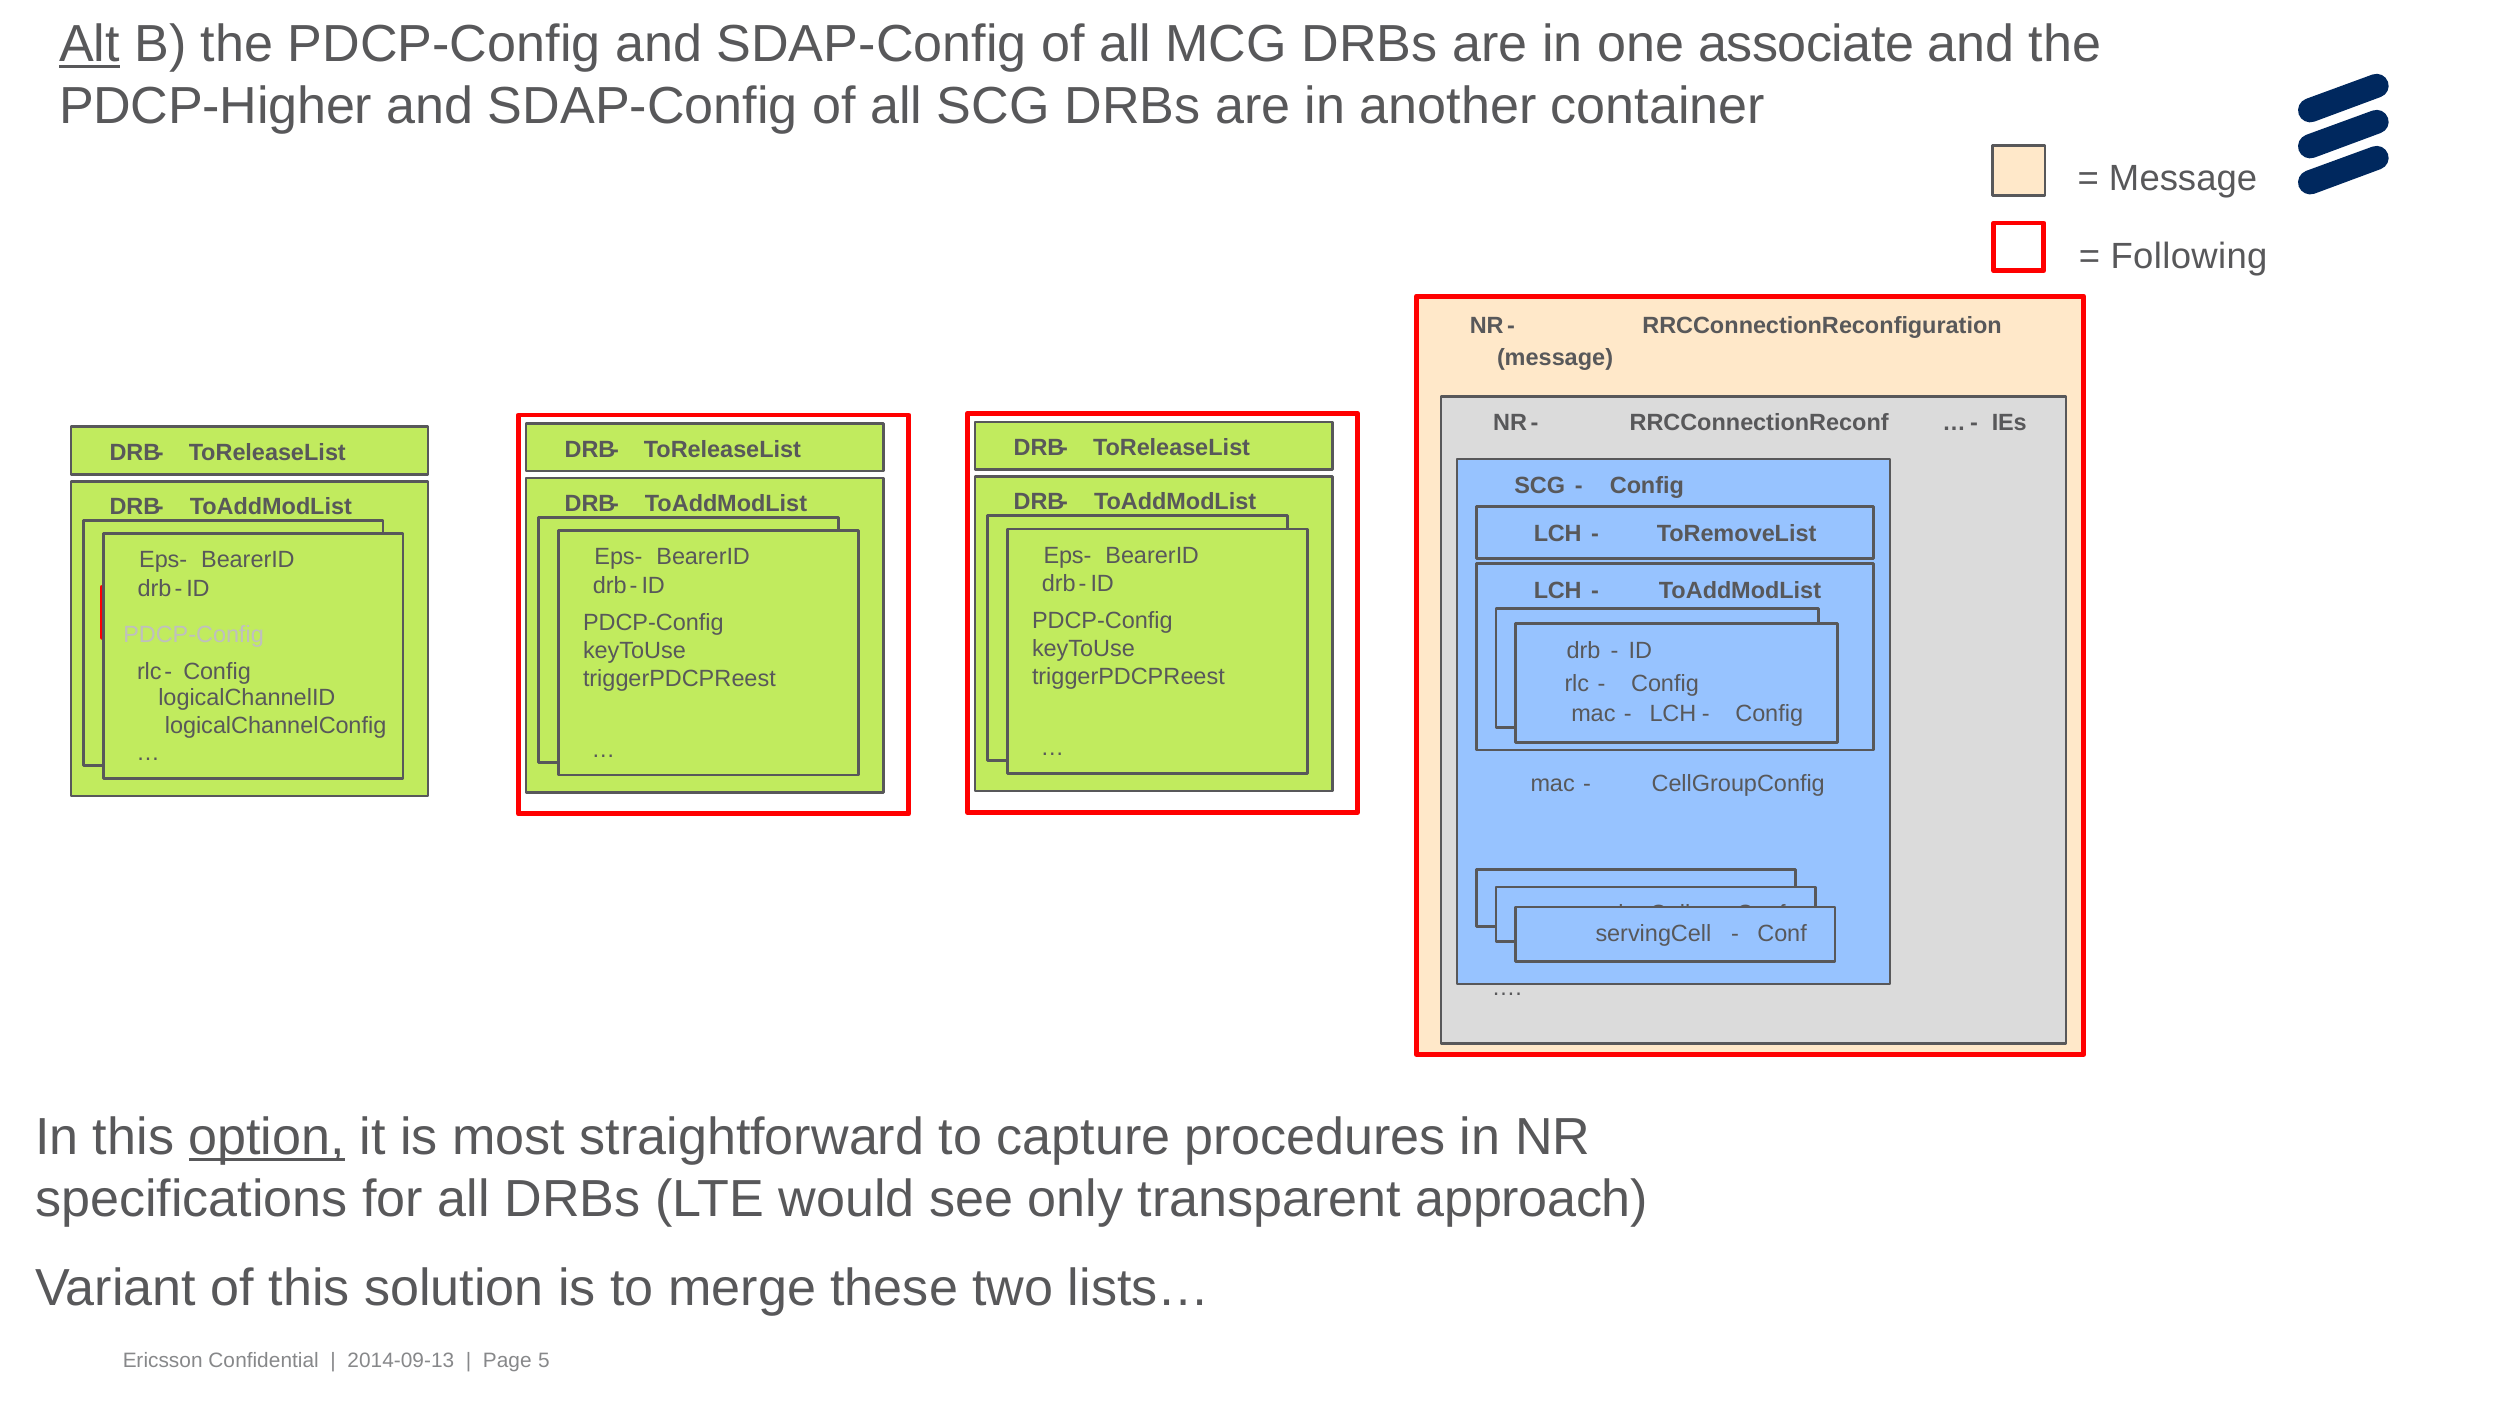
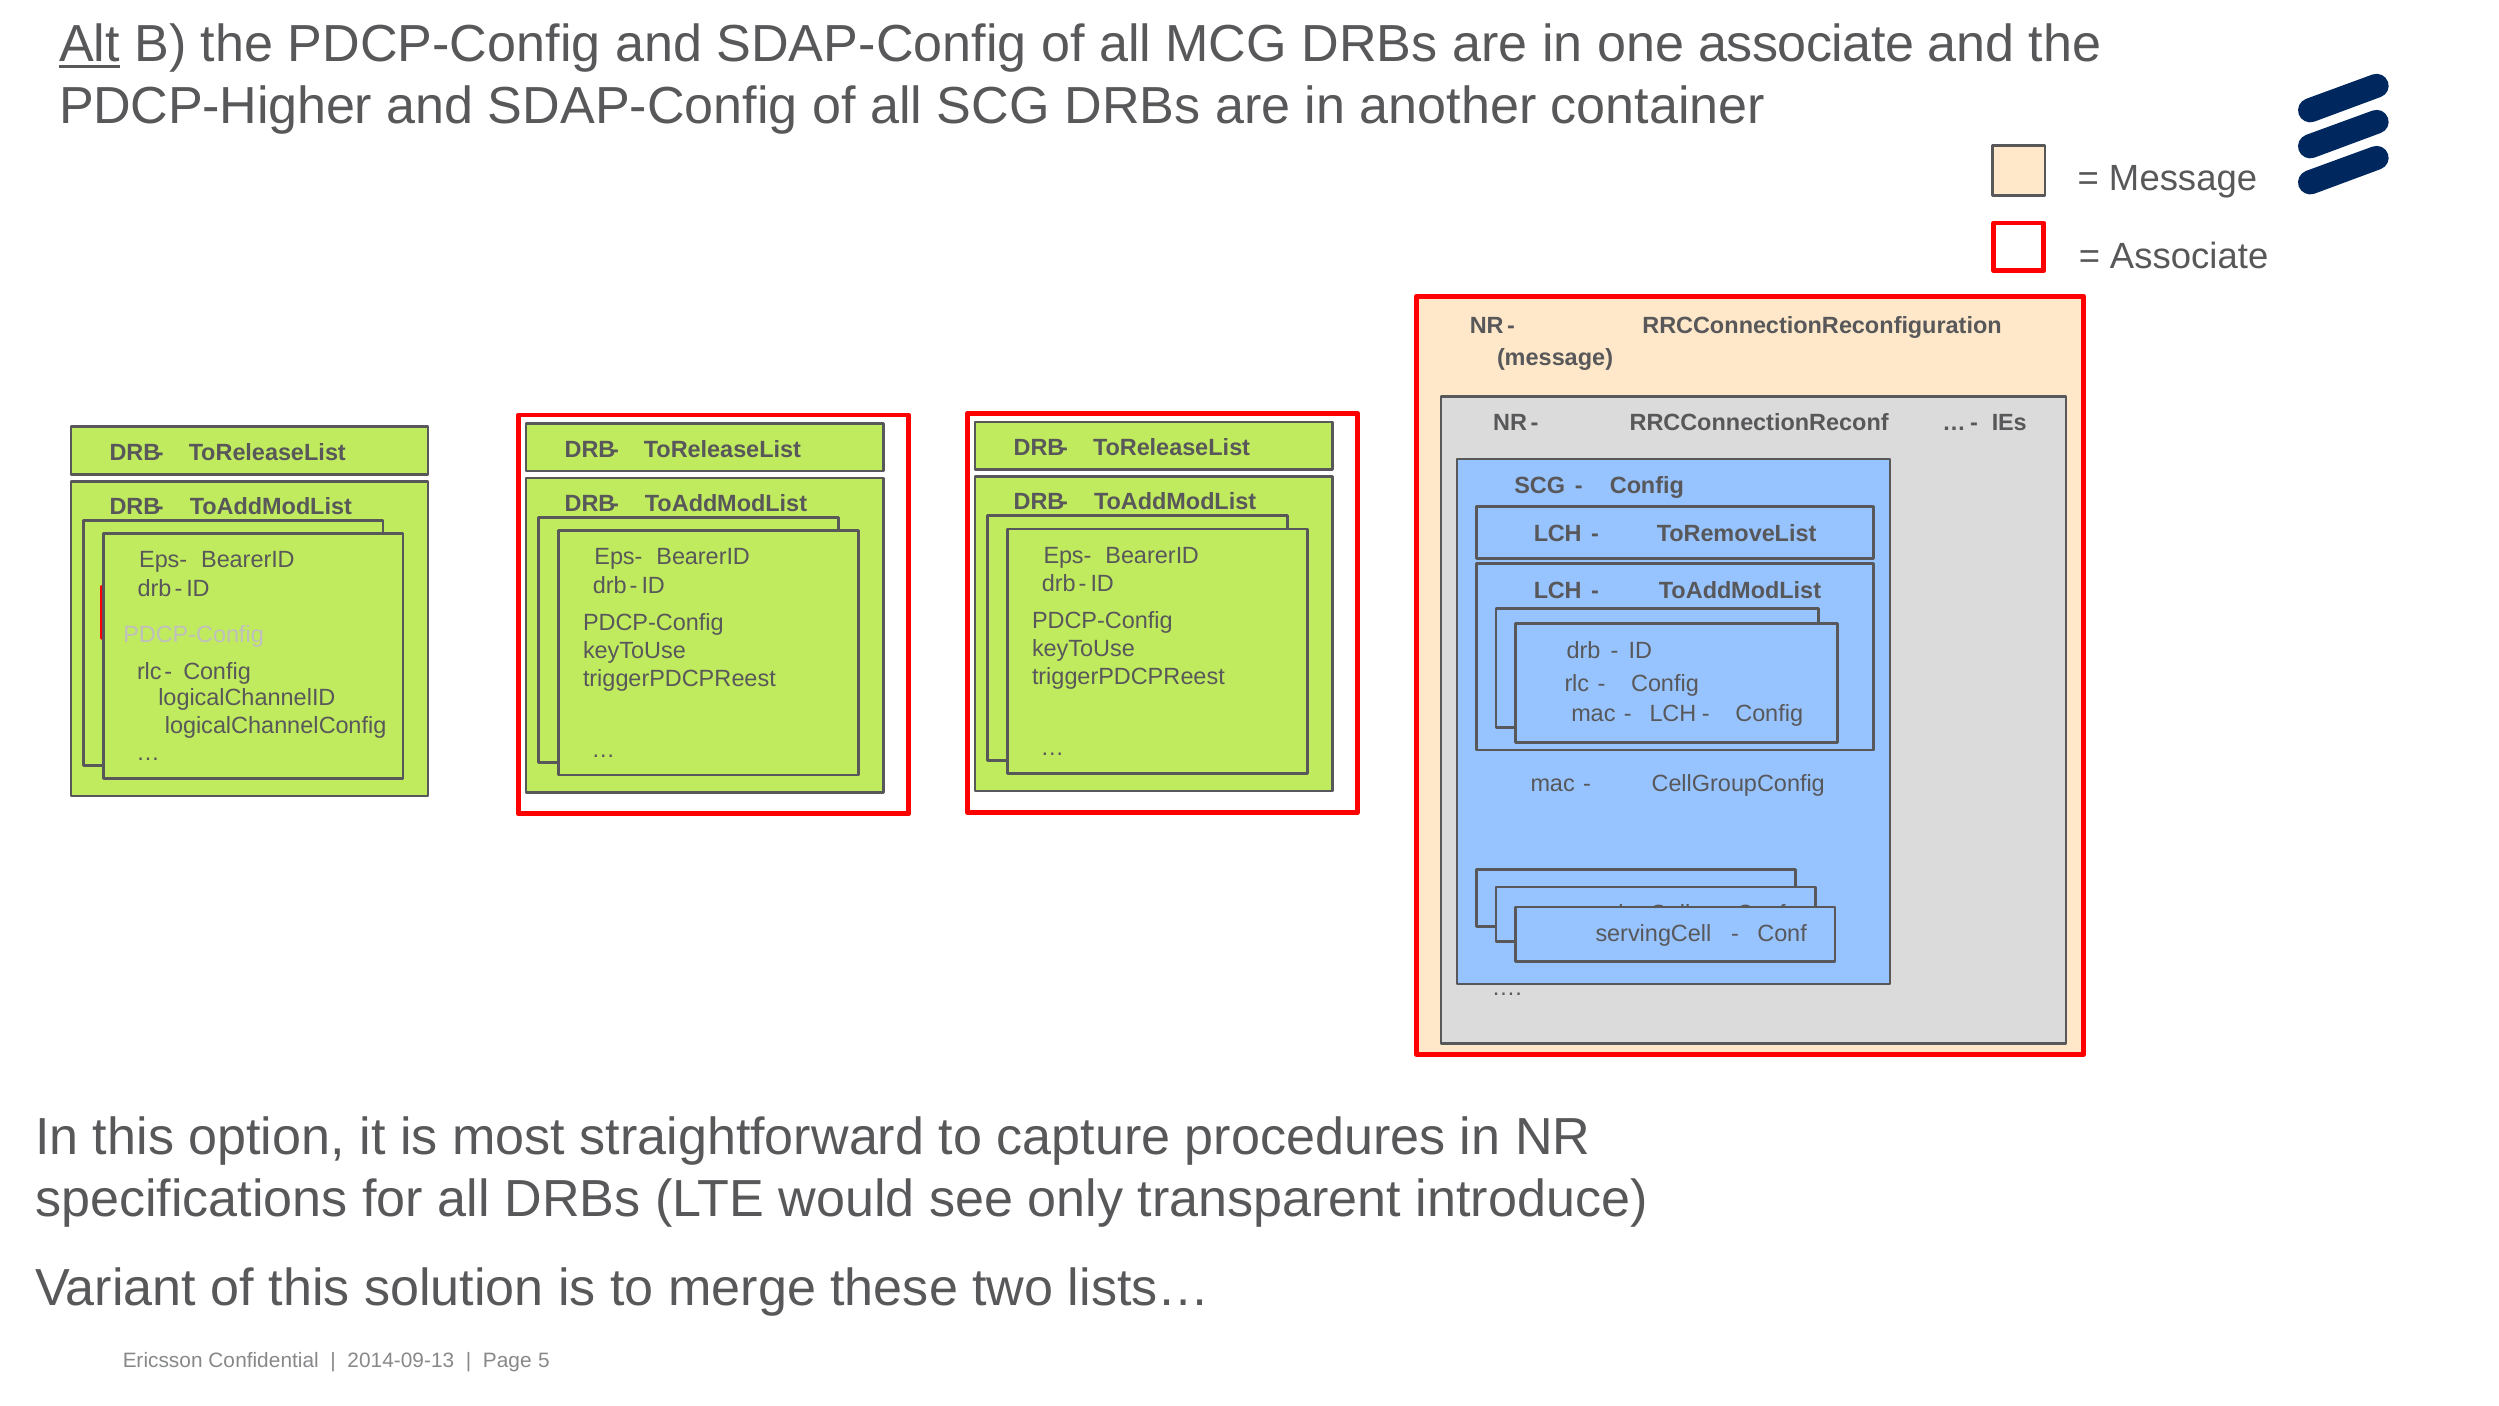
Following at (2189, 256): Following -> Associate
option underline: present -> none
approach: approach -> introduce
